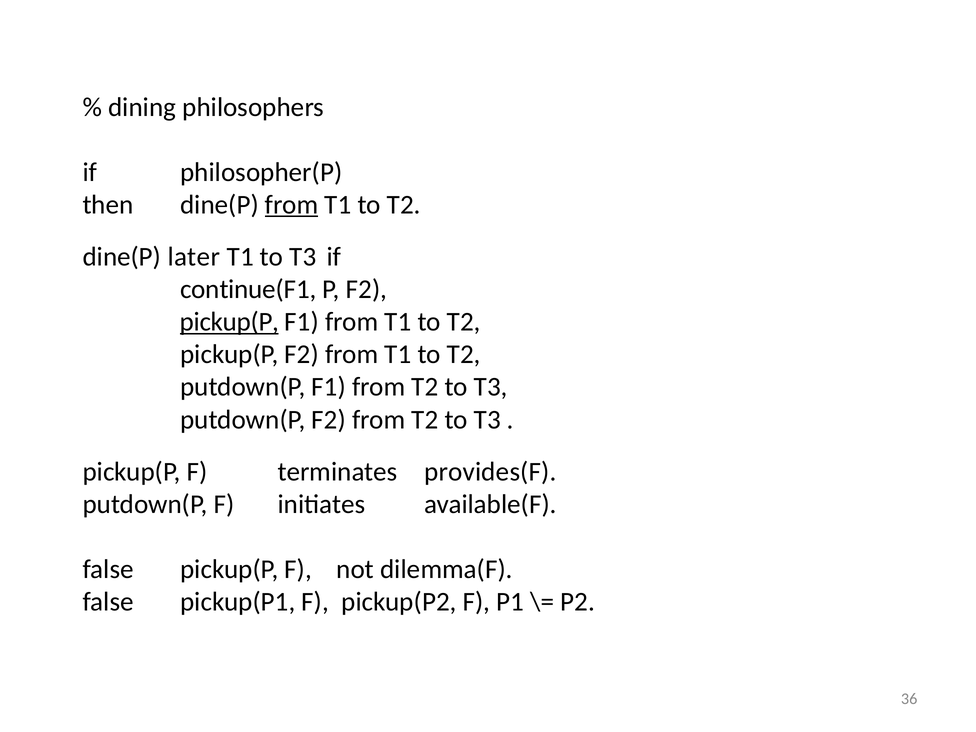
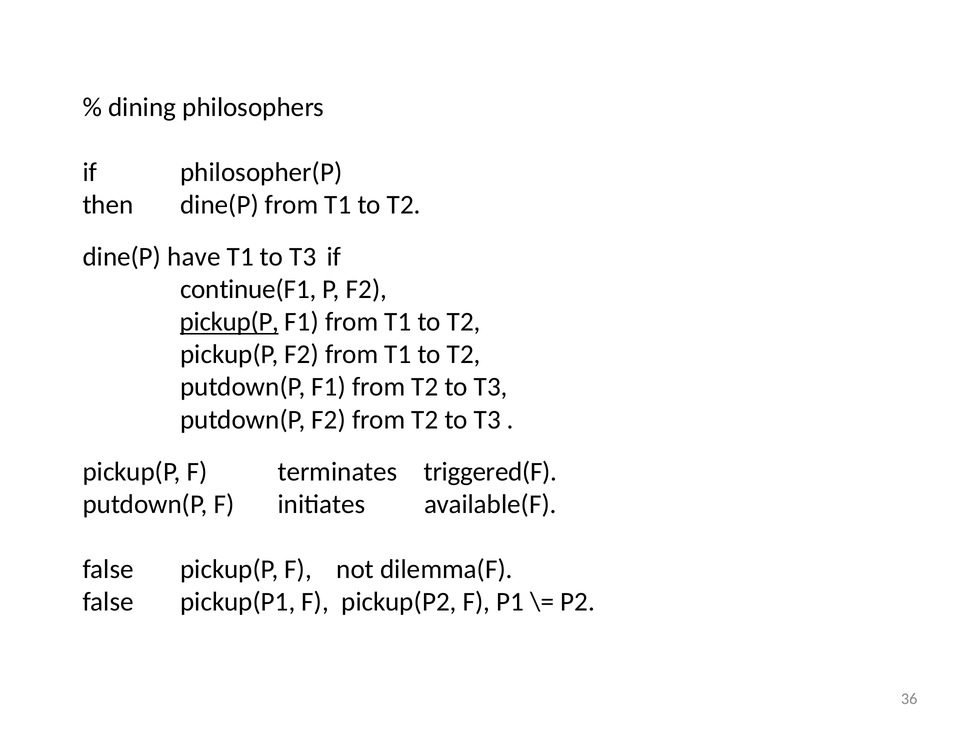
from at (292, 205) underline: present -> none
later: later -> have
provides(F: provides(F -> triggered(F
